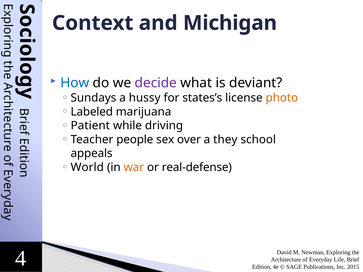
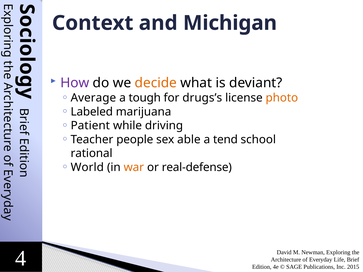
How colour: blue -> purple
decide colour: purple -> orange
Sundays: Sundays -> Average
hussy: hussy -> tough
states’s: states’s -> drugs’s
over: over -> able
they: they -> tend
appeals: appeals -> rational
